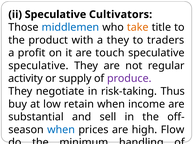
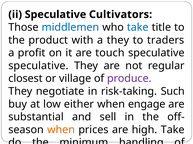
take at (138, 27) colour: orange -> blue
activity: activity -> closest
supply: supply -> village
Thus: Thus -> Such
retain: retain -> either
income: income -> engage
when at (61, 130) colour: blue -> orange
high Flow: Flow -> Take
